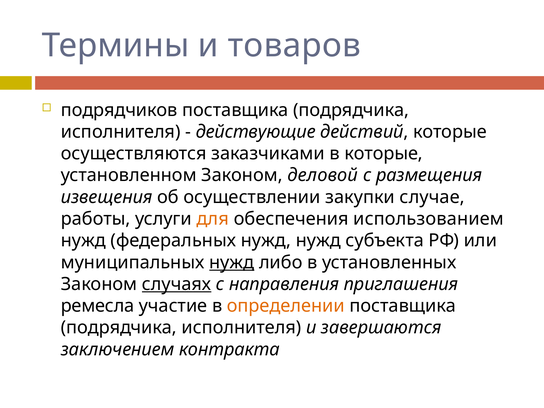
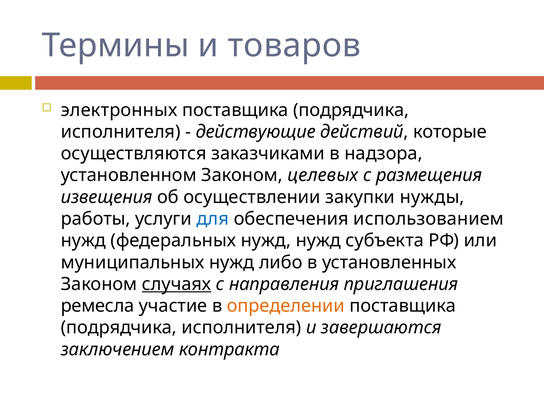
подрядчиков: подрядчиков -> электронных
в которые: которые -> надзора
деловой: деловой -> целевых
случае: случае -> нужды
для colour: orange -> blue
нужд at (232, 262) underline: present -> none
